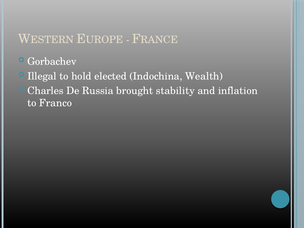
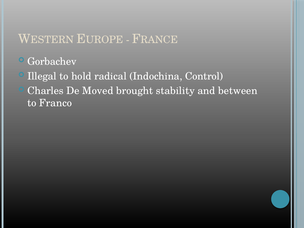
elected: elected -> radical
Wealth: Wealth -> Control
Russia: Russia -> Moved
inflation: inflation -> between
